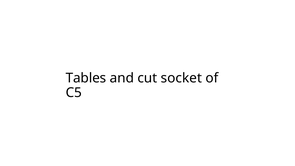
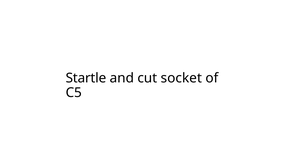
Tables: Tables -> Startle
